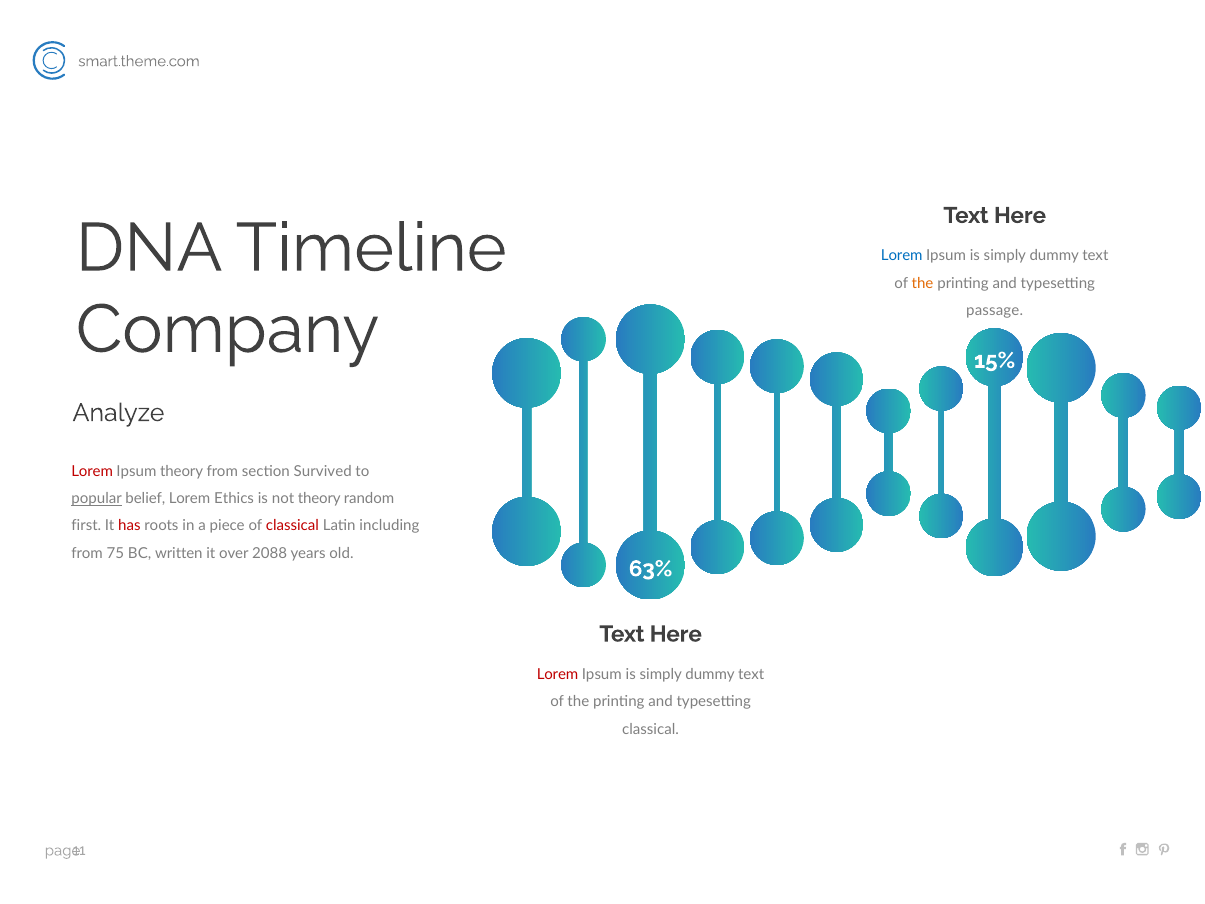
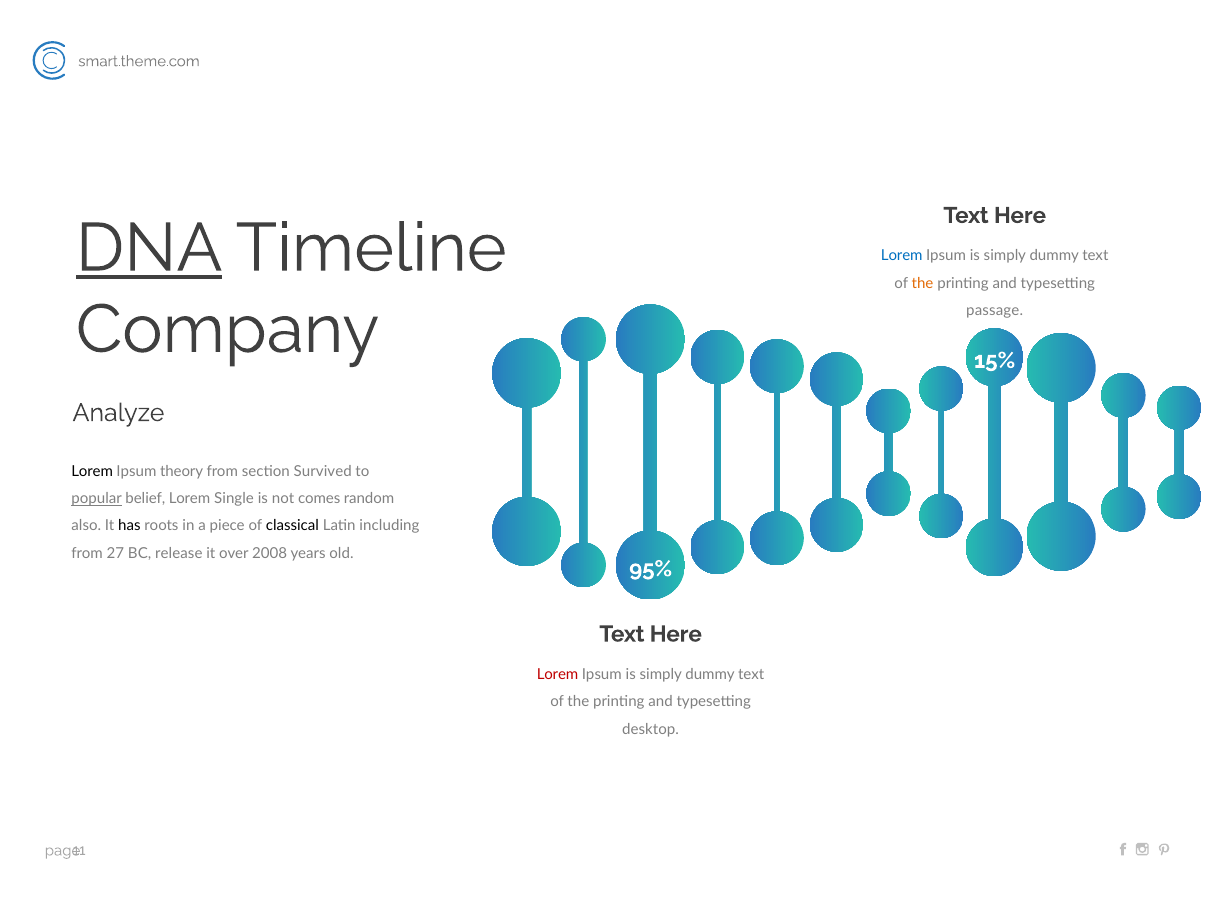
DNA underline: none -> present
Lorem at (92, 471) colour: red -> black
Ethics: Ethics -> Single
not theory: theory -> comes
first: first -> also
has colour: red -> black
classical at (292, 526) colour: red -> black
75: 75 -> 27
written: written -> release
2088: 2088 -> 2008
63%: 63% -> 95%
classical at (651, 729): classical -> desktop
